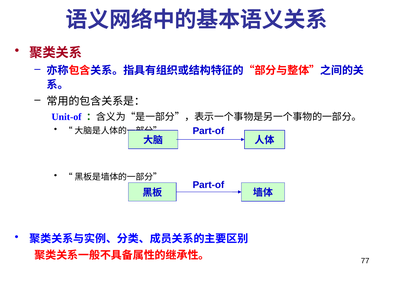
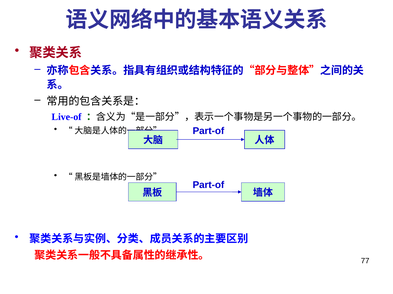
Unit-of: Unit-of -> Live-of
